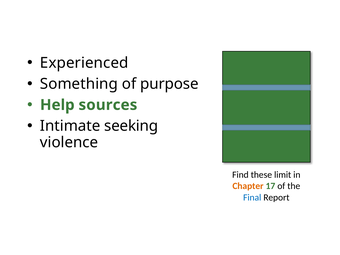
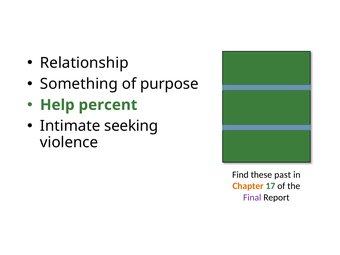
Experienced: Experienced -> Relationship
sources: sources -> percent
limit: limit -> past
Final colour: blue -> purple
